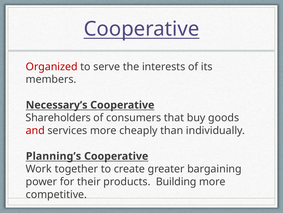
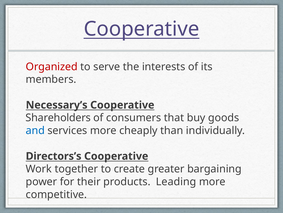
and colour: red -> blue
Planning’s: Planning’s -> Directors’s
Building: Building -> Leading
